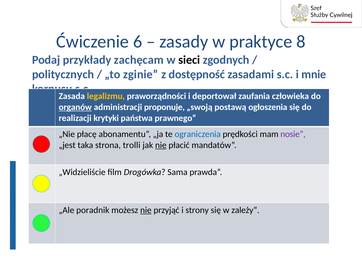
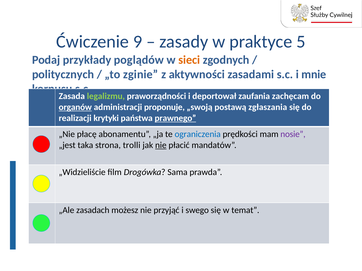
6: 6 -> 9
8: 8 -> 5
zachęcam: zachęcam -> poglądów
sieci colour: black -> orange
dostępność: dostępność -> aktywności
legalizmu colour: yellow -> light green
człowieka: człowieka -> zachęcam
ogłoszenia: ogłoszenia -> zgłaszania
prawnego underline: none -> present
poradnik: poradnik -> zasadach
nie at (146, 211) underline: present -> none
strony: strony -> swego
zależy: zależy -> temat
